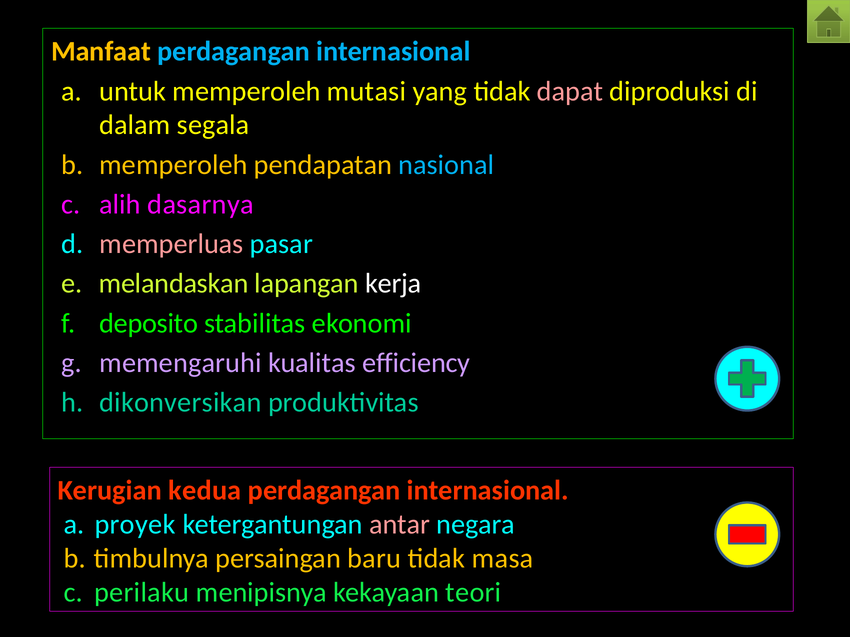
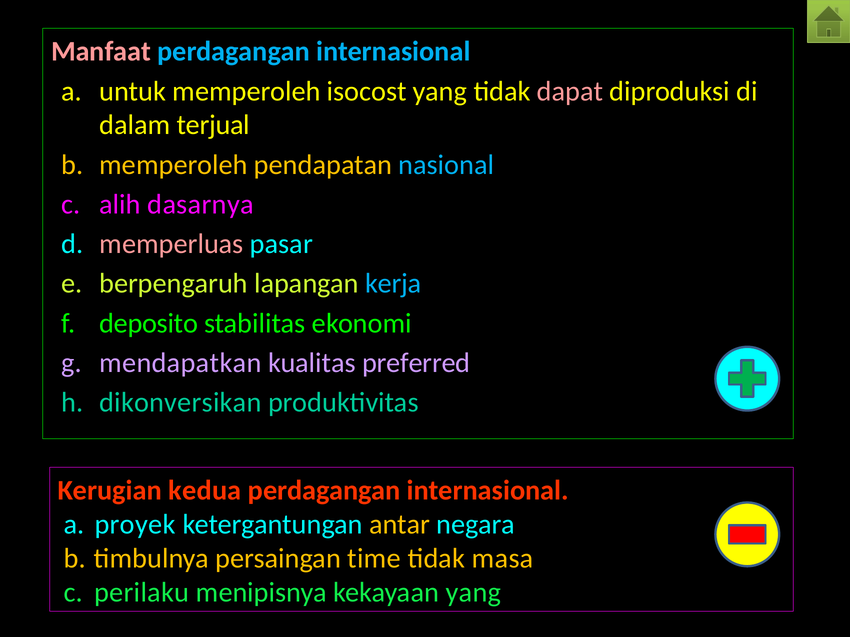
Manfaat colour: yellow -> pink
mutasi: mutasi -> isocost
segala: segala -> terjual
melandaskan: melandaskan -> berpengaruh
kerja colour: white -> light blue
memengaruhi: memengaruhi -> mendapatkan
efficiency: efficiency -> preferred
antar colour: pink -> yellow
baru: baru -> time
kekayaan teori: teori -> yang
